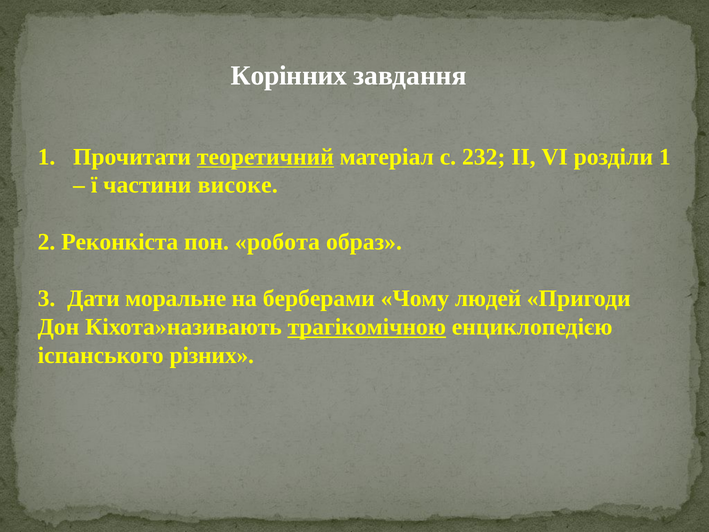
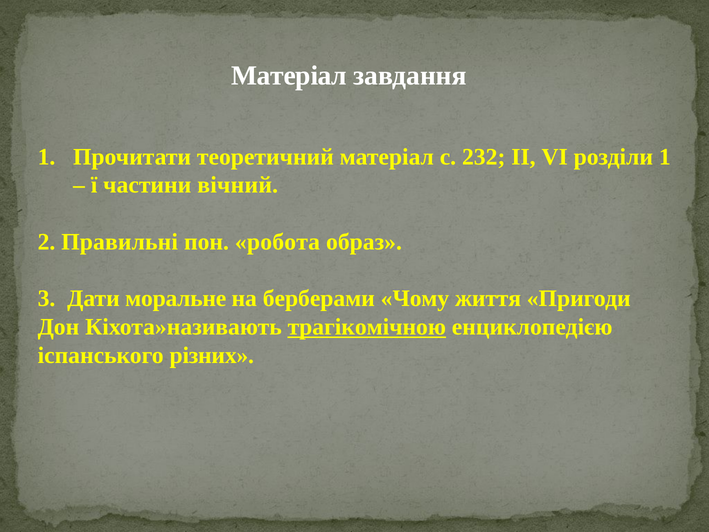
Корінних at (289, 76): Корінних -> Матеріал
теоретичний underline: present -> none
високе: високе -> вічний
Реконкіста: Реконкіста -> Правильні
людей: людей -> життя
